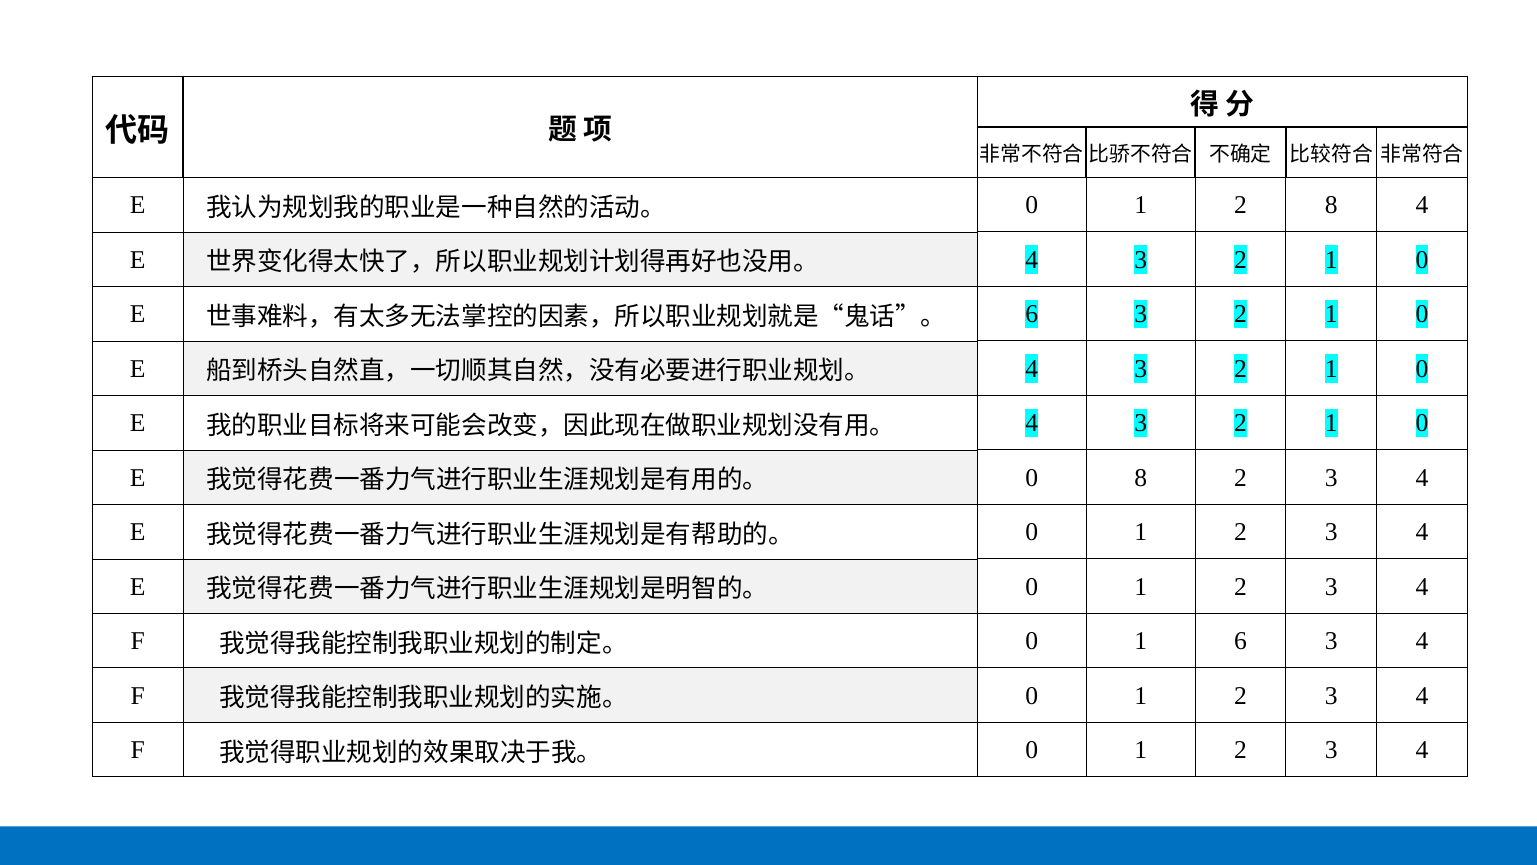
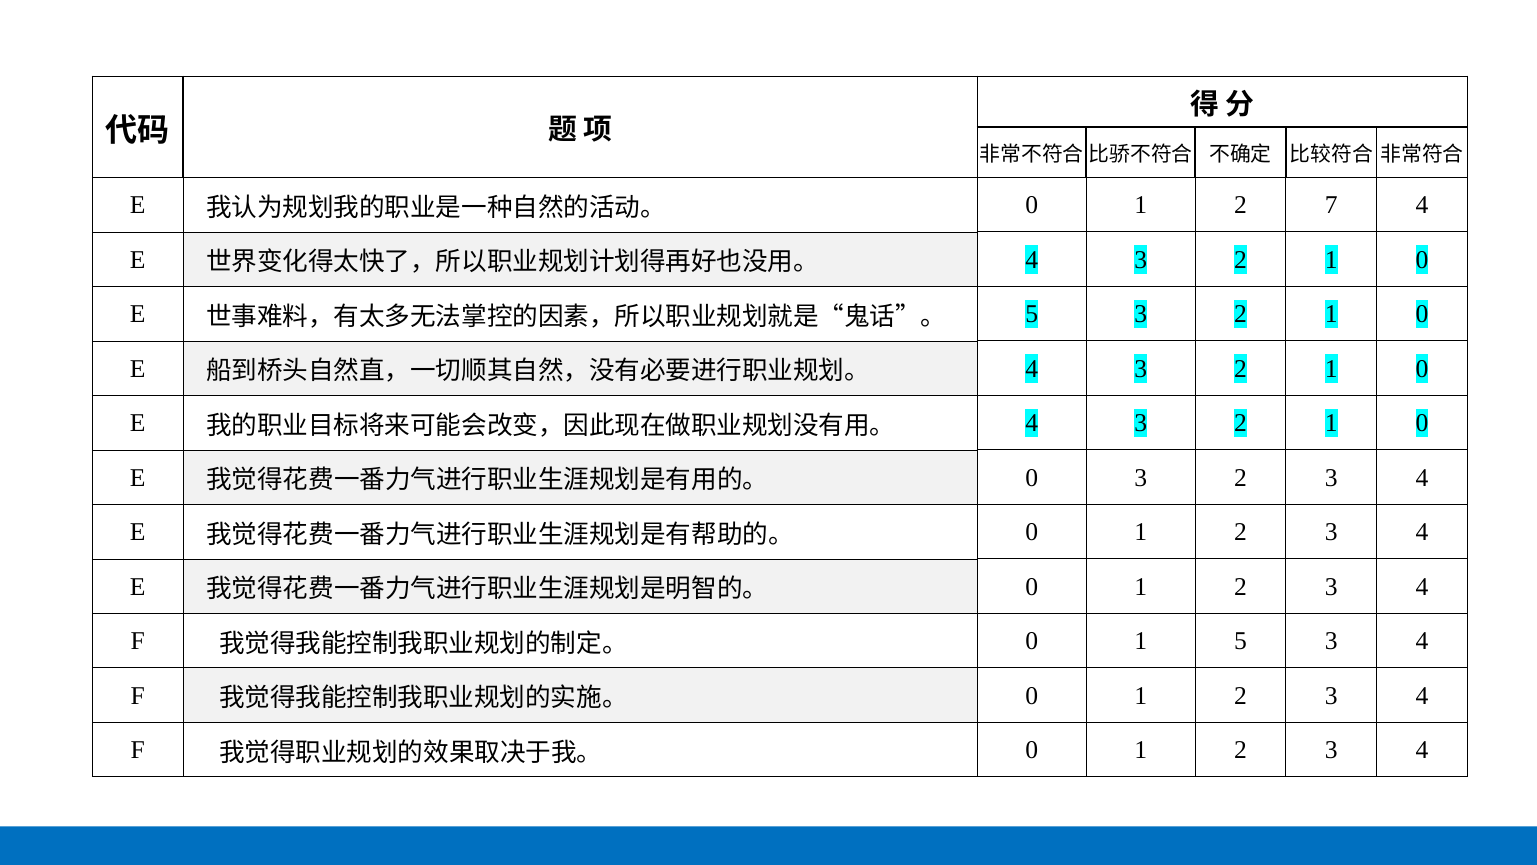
2 8: 8 -> 7
6 at (1032, 314): 6 -> 5
0 8: 8 -> 3
1 6: 6 -> 5
